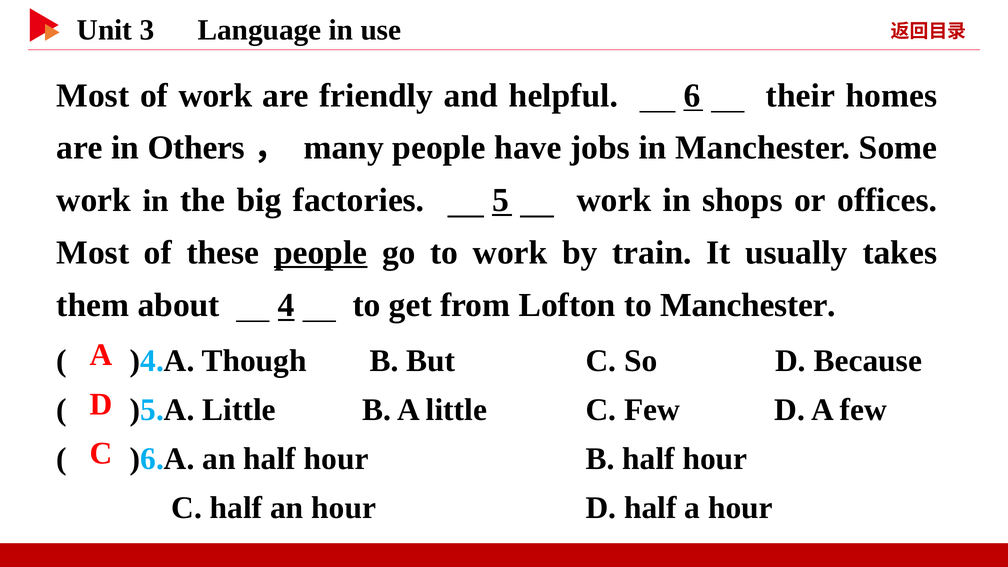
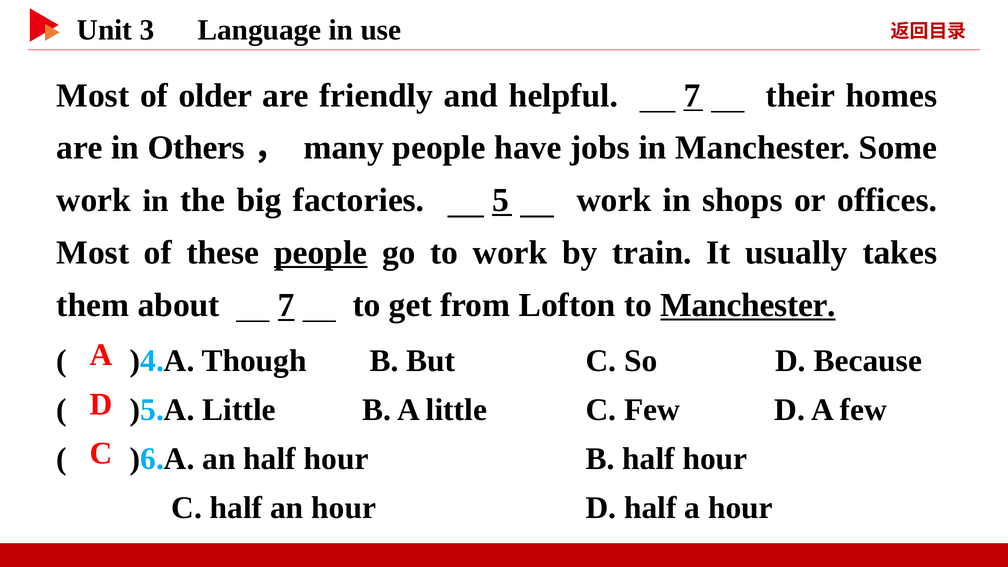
of work: work -> older
helpful 6: 6 -> 7
about 4: 4 -> 7
Manchester at (748, 305) underline: none -> present
